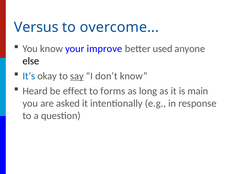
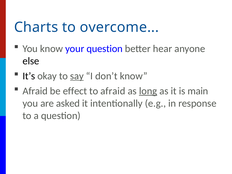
Versus: Versus -> Charts
your improve: improve -> question
used: used -> hear
It’s colour: blue -> black
Heard at (35, 91): Heard -> Afraid
to forms: forms -> afraid
long underline: none -> present
